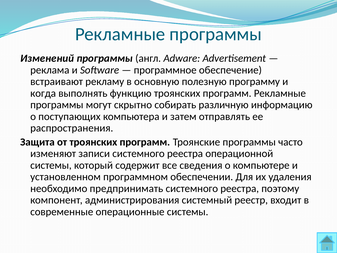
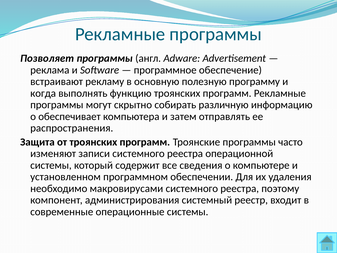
Изменений: Изменений -> Позволяет
поступающих: поступающих -> обеспечивает
предпринимать: предпринимать -> макровирусами
